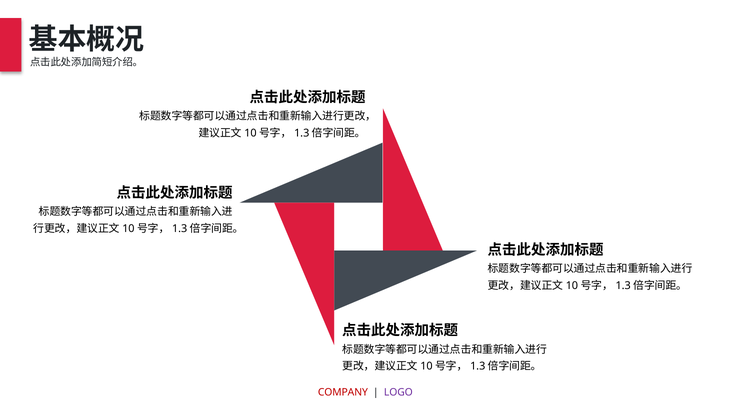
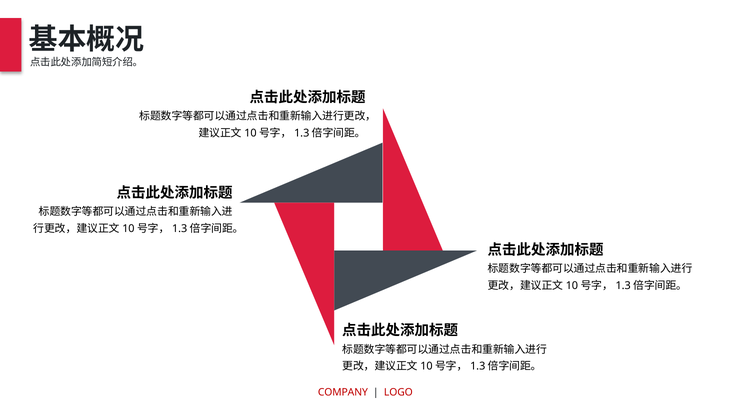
LOGO colour: purple -> red
